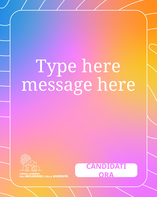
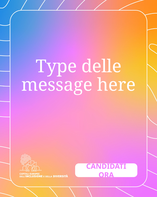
Type here: here -> delle
